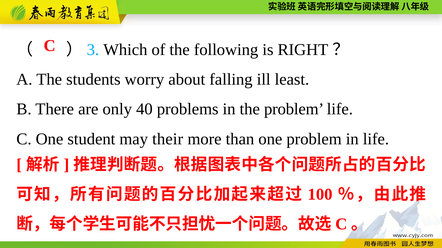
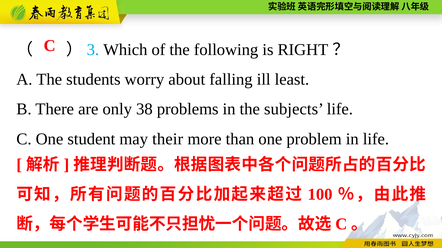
40: 40 -> 38
the problem: problem -> subjects
